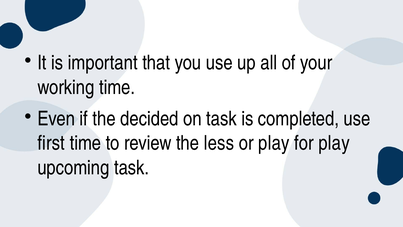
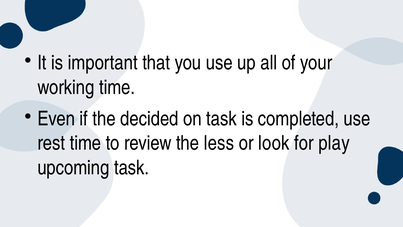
first: first -> rest
or play: play -> look
